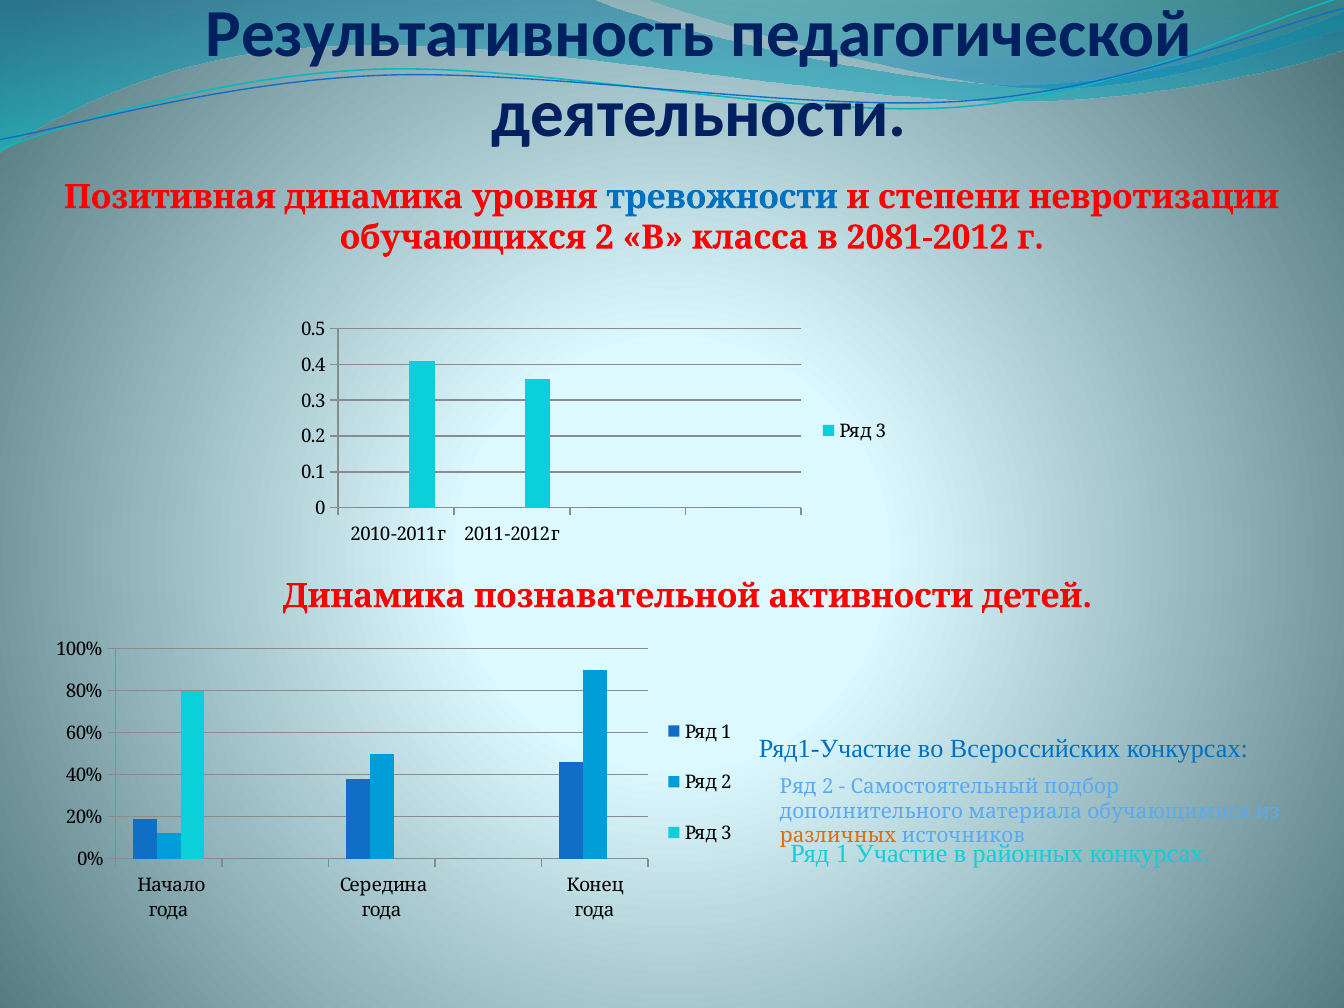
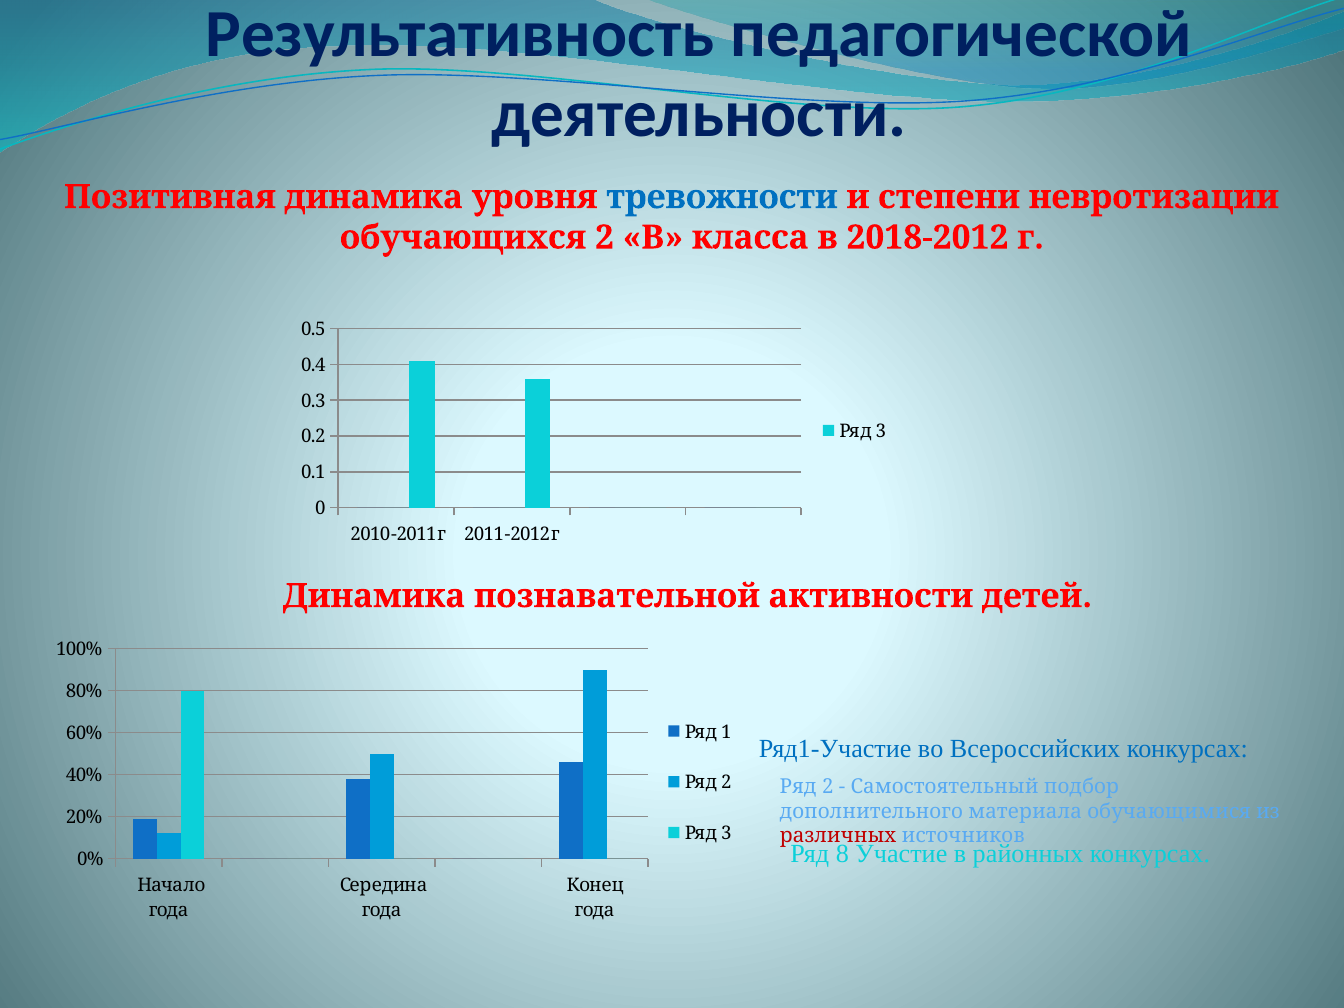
2081-2012: 2081-2012 -> 2018-2012
различных colour: orange -> red
1 at (842, 854): 1 -> 8
